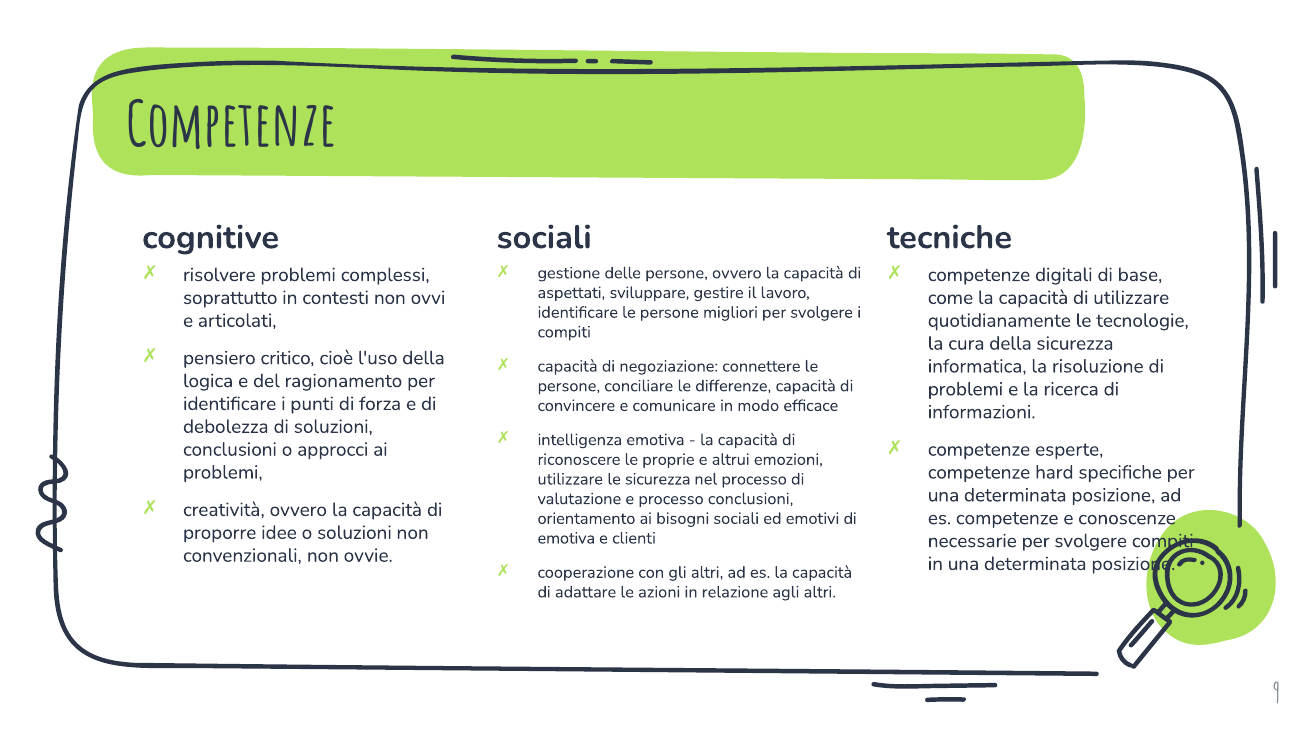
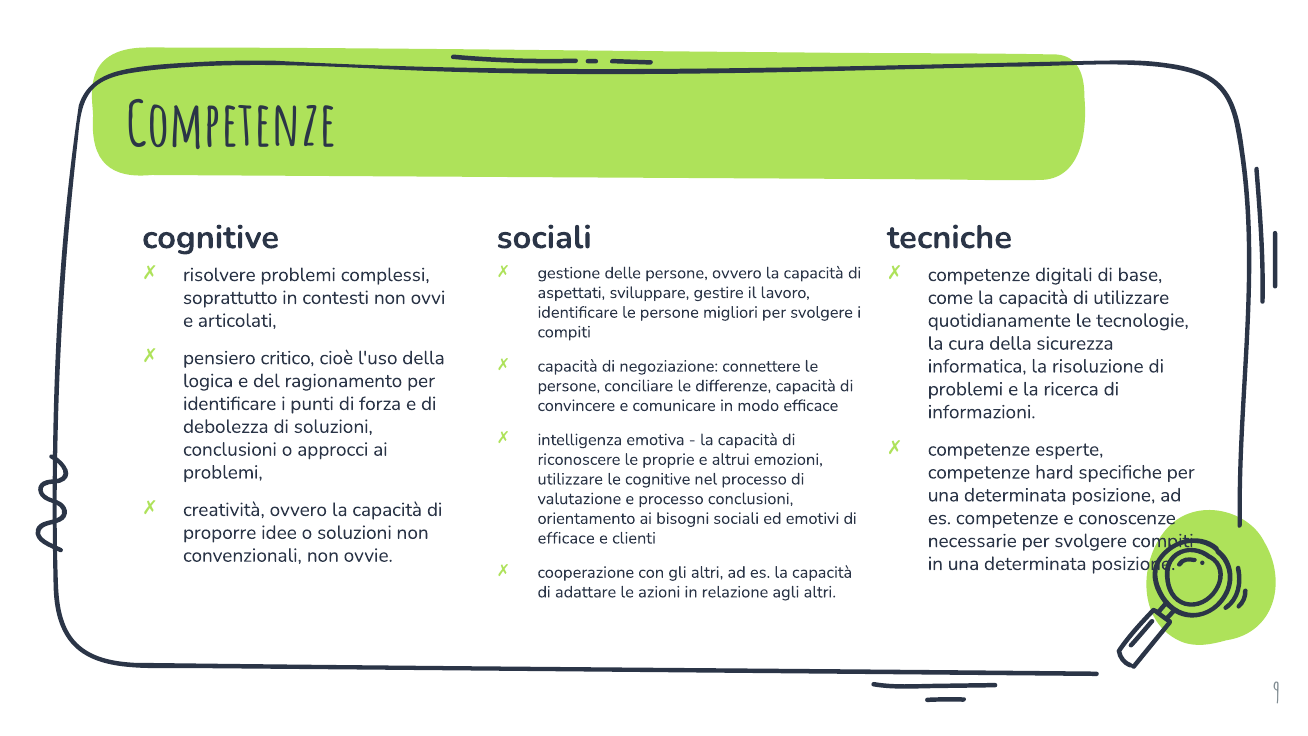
le sicurezza: sicurezza -> cognitive
emotiva at (566, 538): emotiva -> efficace
